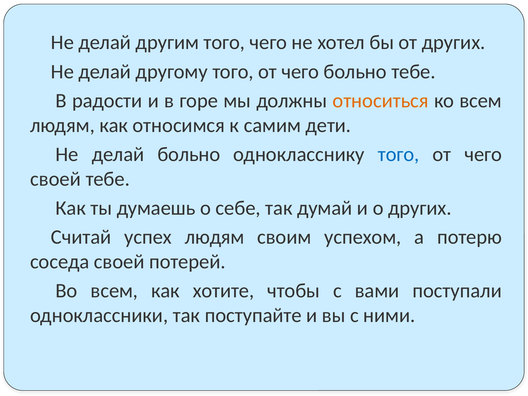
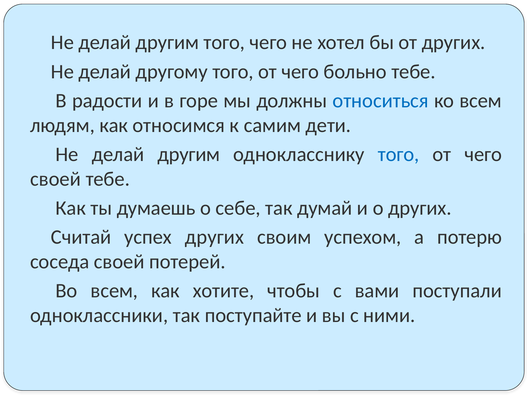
относиться colour: orange -> blue
больно at (189, 154): больно -> другим
успех людям: людям -> других
